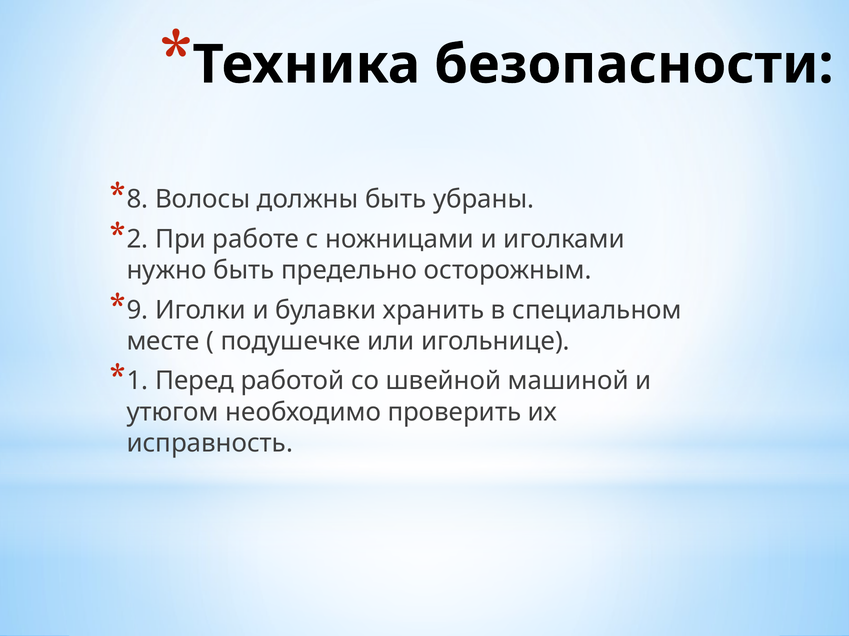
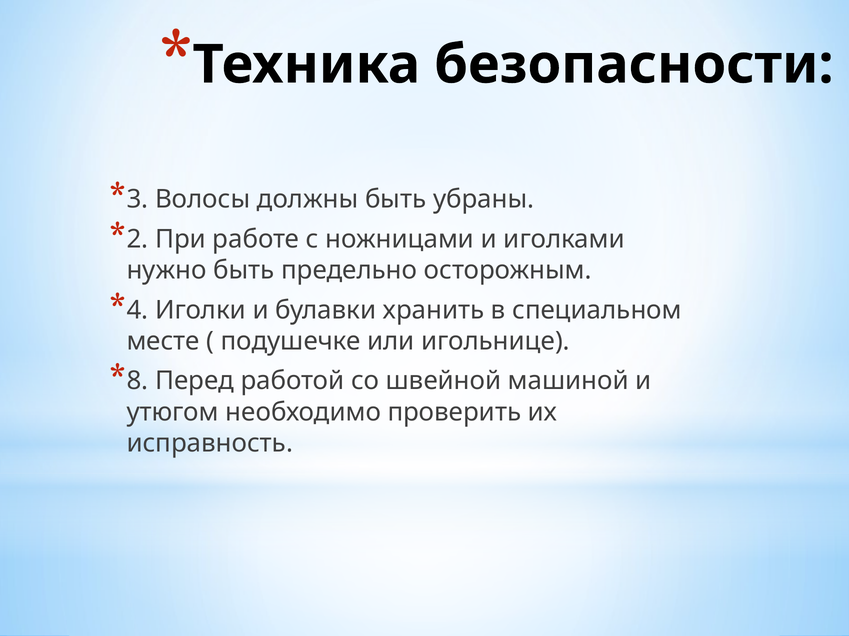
8: 8 -> 3
9: 9 -> 4
1: 1 -> 8
